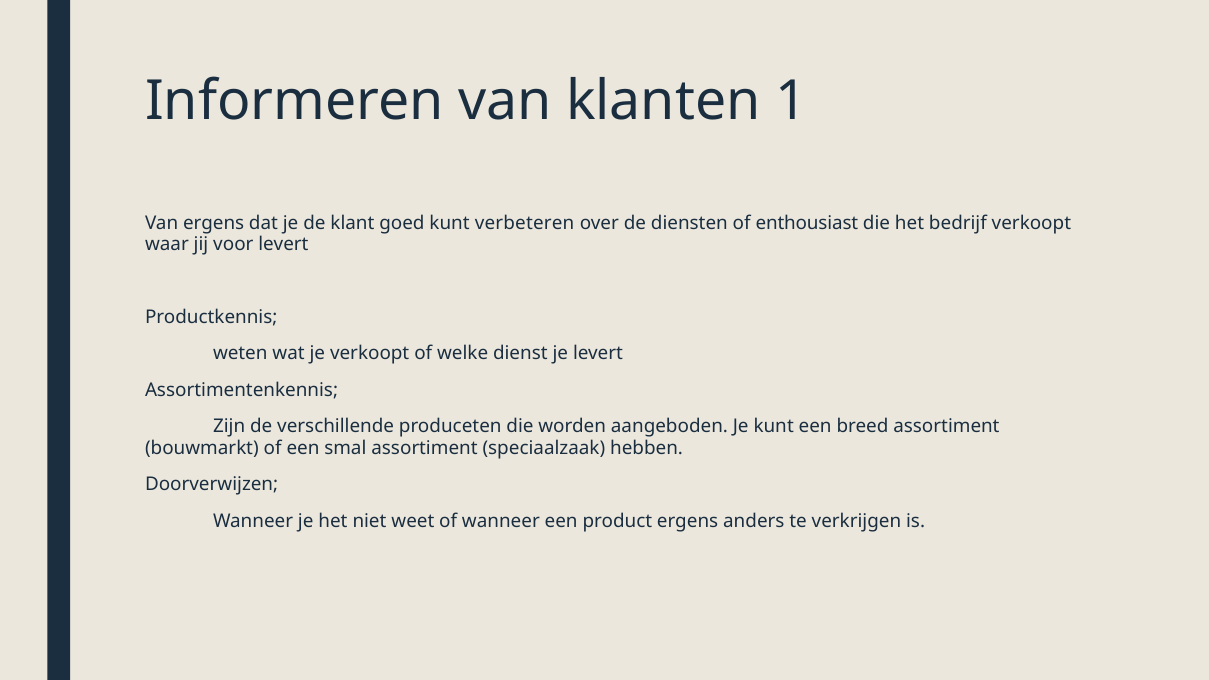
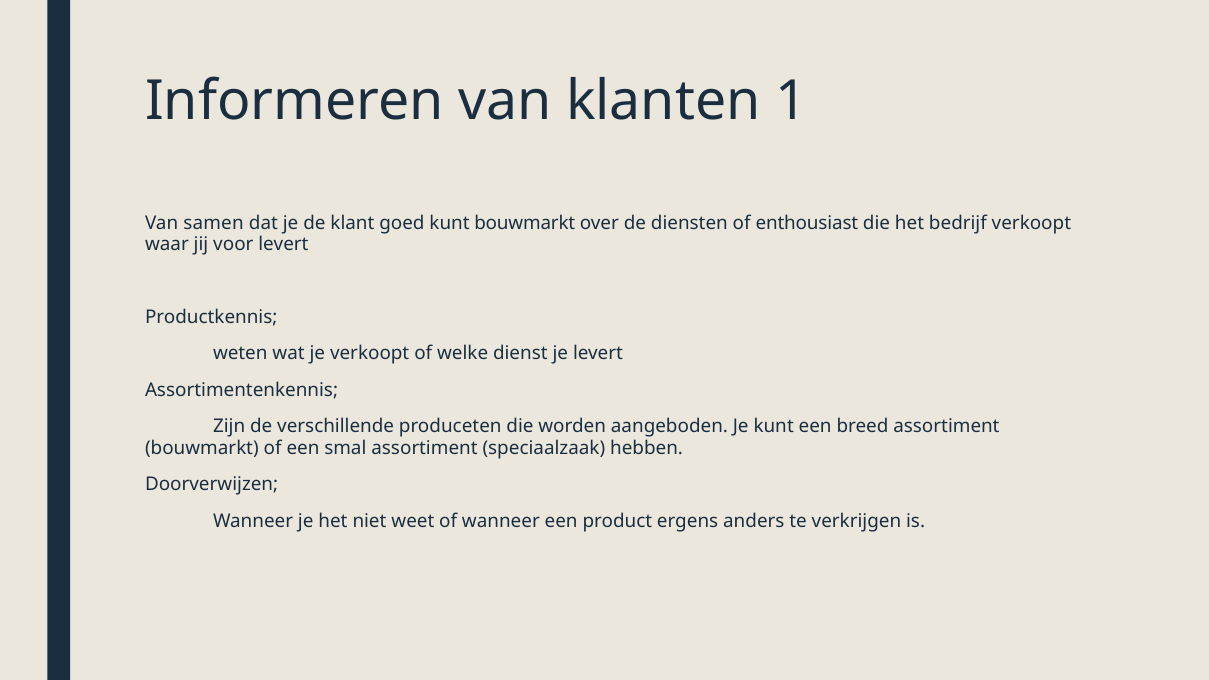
Van ergens: ergens -> samen
kunt verbeteren: verbeteren -> bouwmarkt
